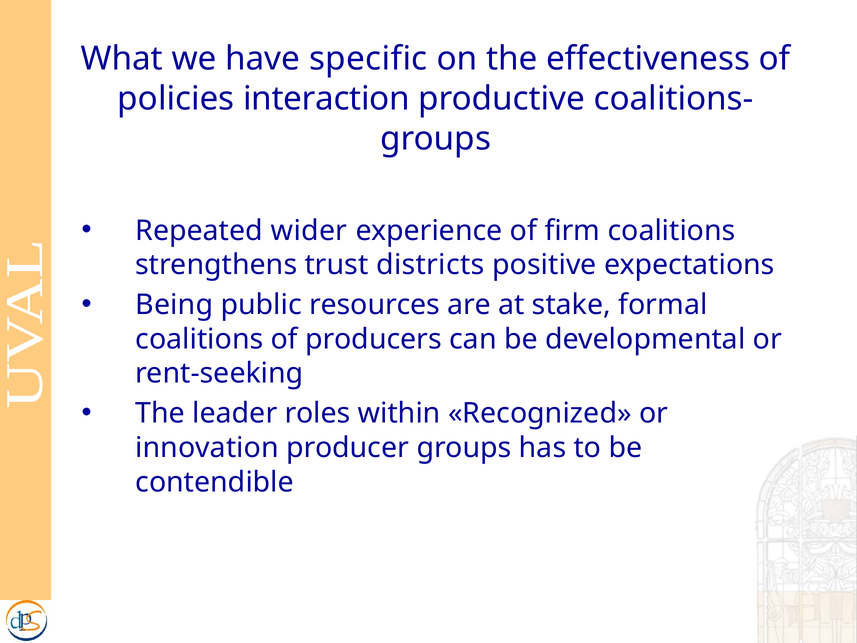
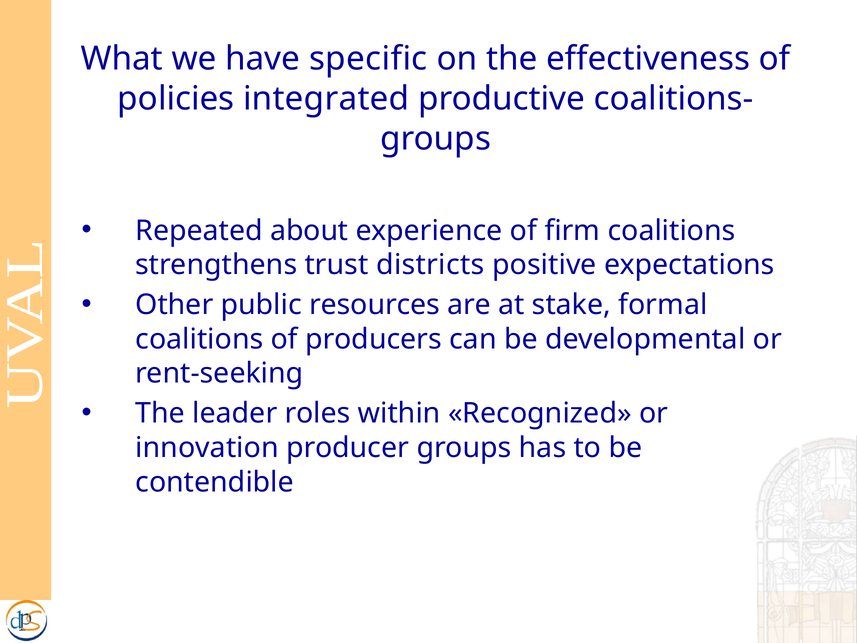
interaction: interaction -> integrated
wider: wider -> about
Being: Being -> Other
